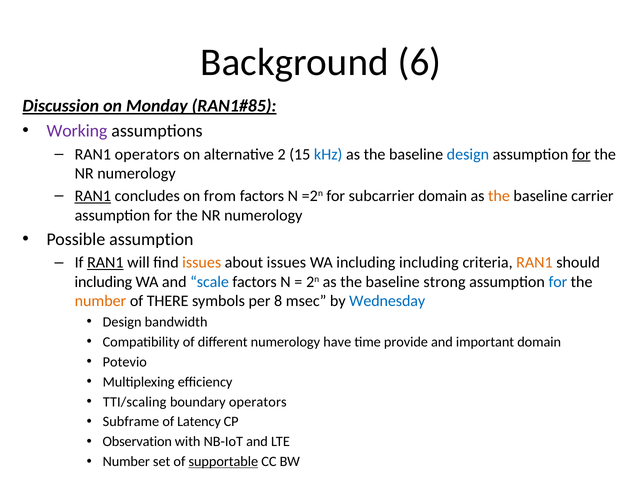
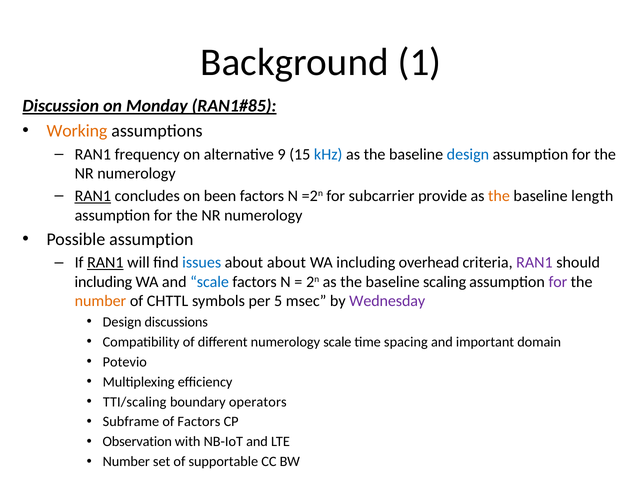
6: 6 -> 1
Working colour: purple -> orange
RAN1 operators: operators -> frequency
2: 2 -> 9
for at (581, 154) underline: present -> none
from: from -> been
subcarrier domain: domain -> provide
carrier: carrier -> length
issues at (202, 263) colour: orange -> blue
about issues: issues -> about
including including: including -> overhead
RAN1 at (534, 263) colour: orange -> purple
strong: strong -> scaling
for at (558, 282) colour: blue -> purple
THERE: THERE -> CHTTL
8: 8 -> 5
Wednesday colour: blue -> purple
bandwidth: bandwidth -> discussions
numerology have: have -> scale
provide: provide -> spacing
of Latency: Latency -> Factors
supportable underline: present -> none
